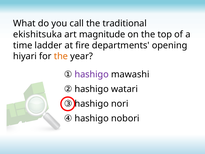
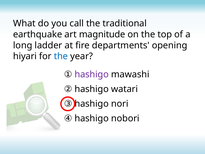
ekishitsuka: ekishitsuka -> earthquake
time: time -> long
the at (61, 56) colour: orange -> blue
